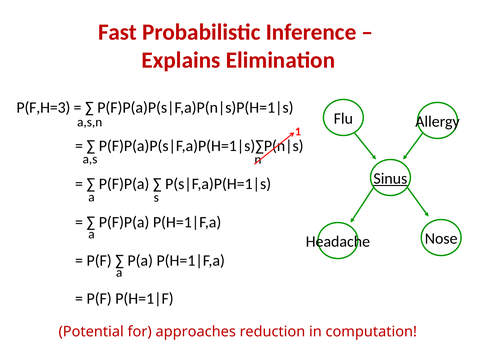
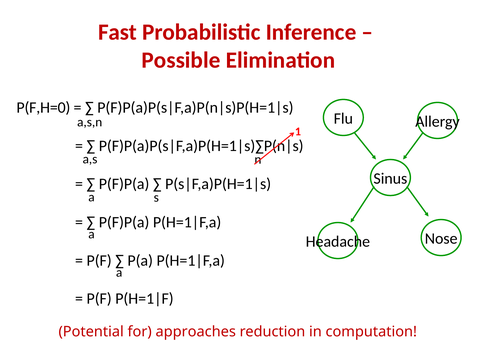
Explains: Explains -> Possible
P(F,H=3: P(F,H=3 -> P(F,H=0
Sinus underline: present -> none
